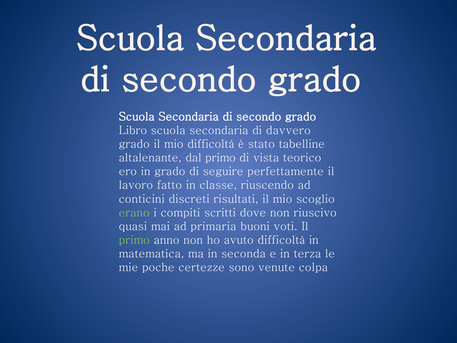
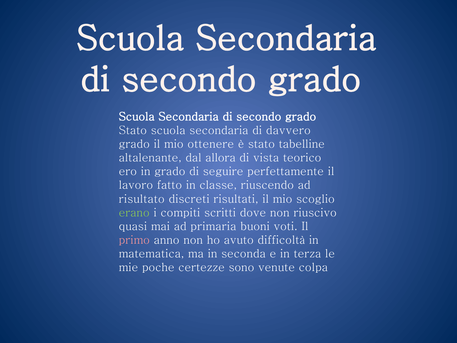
Libro at (133, 130): Libro -> Stato
mio difficoltà: difficoltà -> ottenere
dal primo: primo -> allora
conticini: conticini -> risultato
primo at (134, 240) colour: light green -> pink
